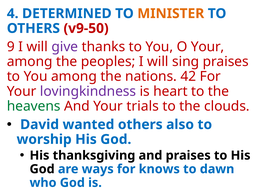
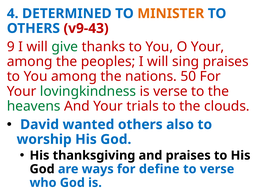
v9-50: v9-50 -> v9-43
give colour: purple -> green
42: 42 -> 50
lovingkindness colour: purple -> green
is heart: heart -> verse
knows: knows -> define
to dawn: dawn -> verse
